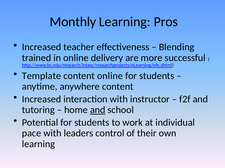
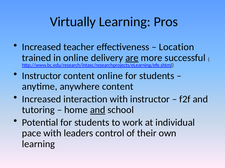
Monthly: Monthly -> Virtually
Blending: Blending -> Location
are underline: none -> present
Template at (42, 76): Template -> Instructor
